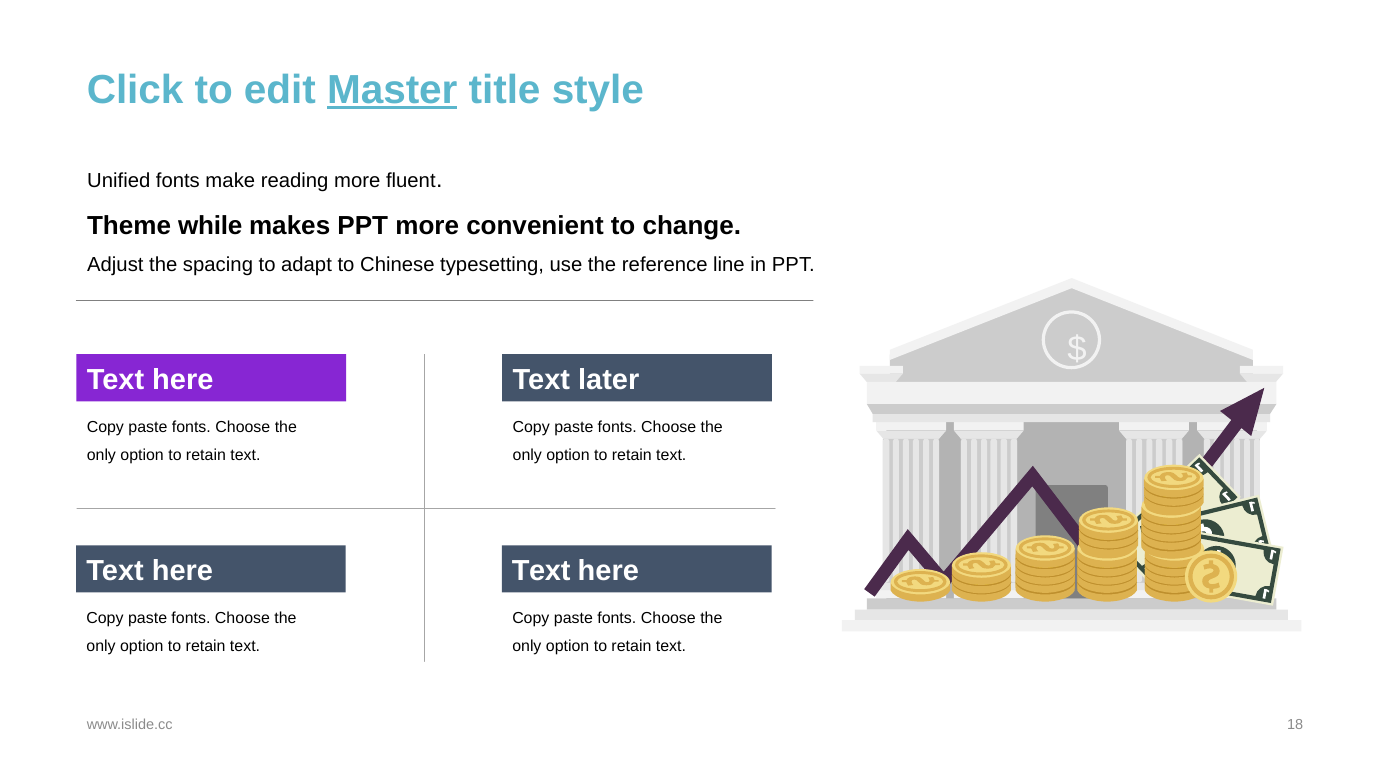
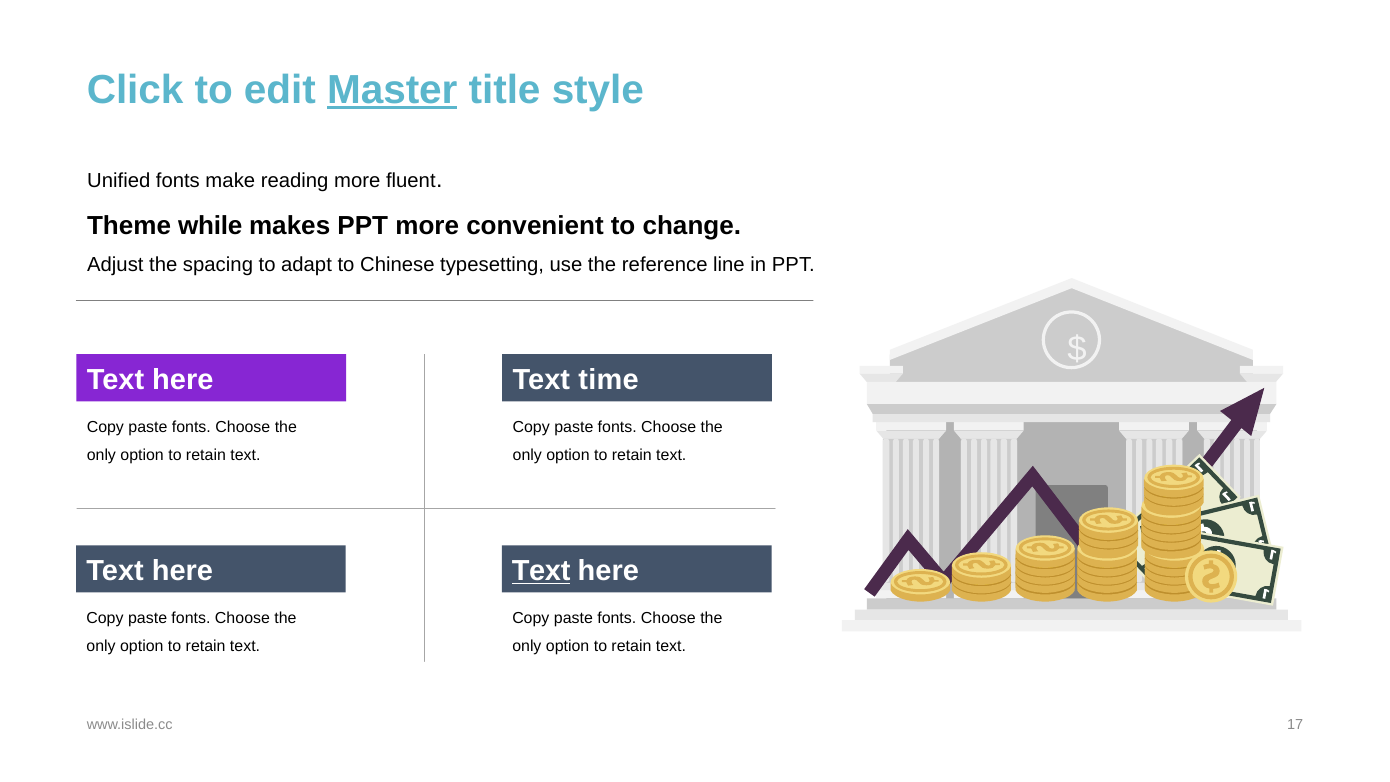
later: later -> time
Text at (541, 571) underline: none -> present
18: 18 -> 17
